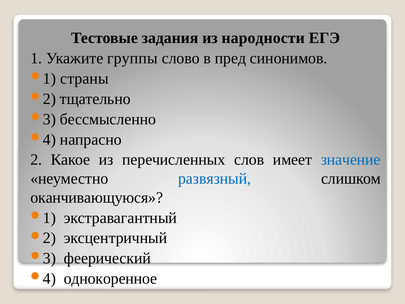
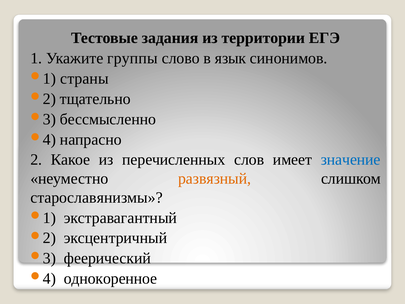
народности: народности -> территории
пред: пред -> язык
развязный colour: blue -> orange
оканчивающуюся: оканчивающуюся -> старославянизмы
